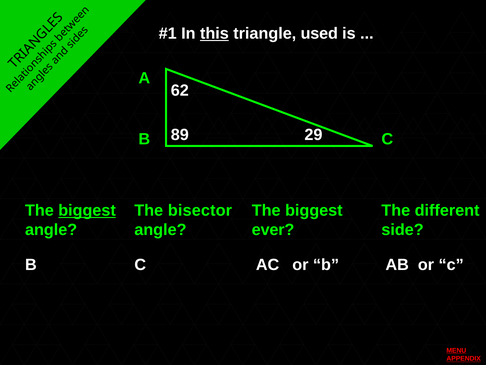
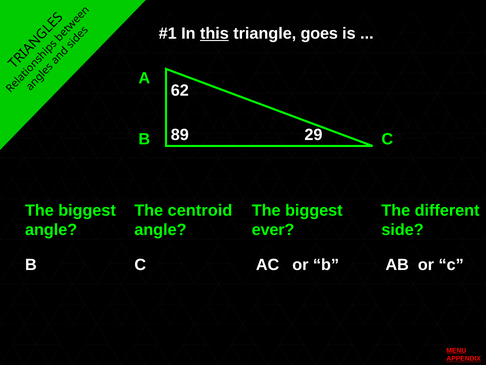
used: used -> goes
biggest at (87, 210) underline: present -> none
bisector: bisector -> centroid
